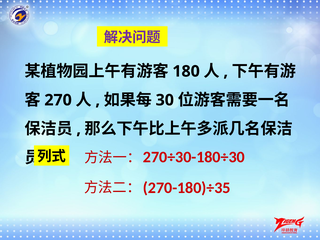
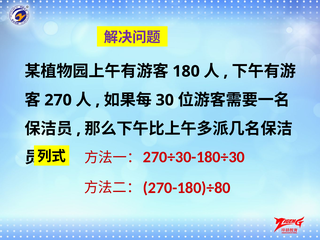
270-180)÷35: 270-180)÷35 -> 270-180)÷80
